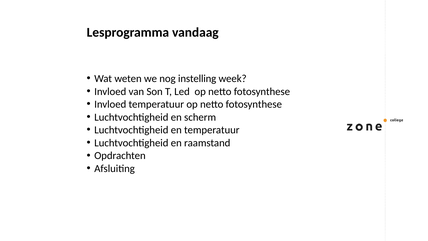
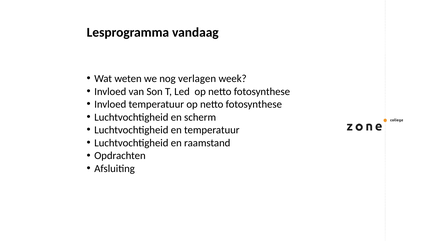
instelling: instelling -> verlagen
